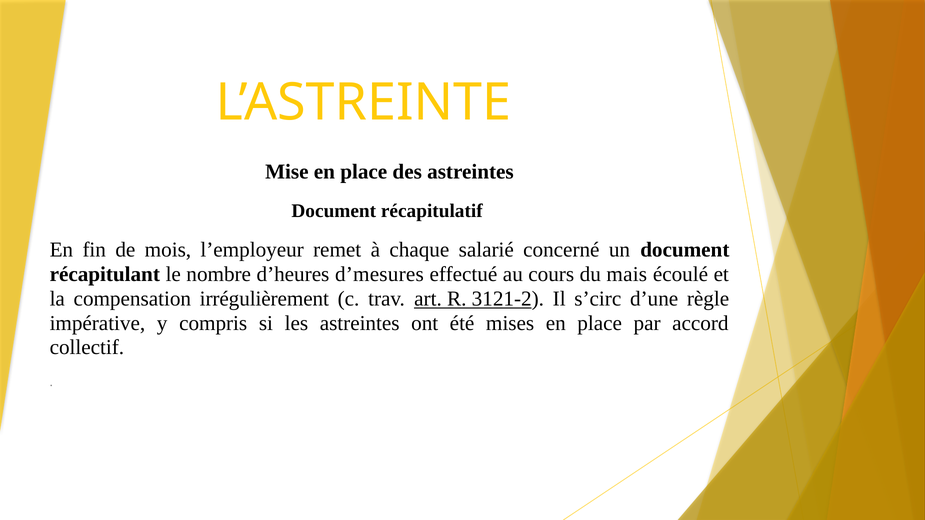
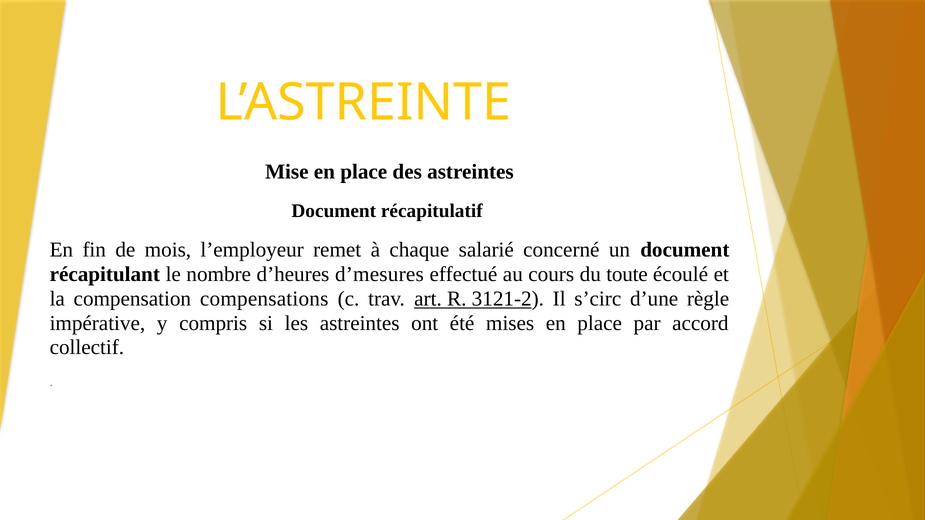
mais: mais -> toute
irrégulièrement: irrégulièrement -> compensations
